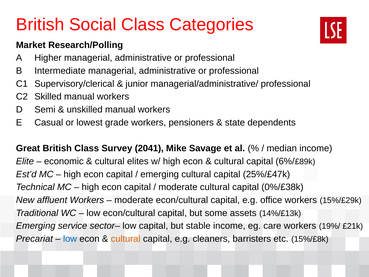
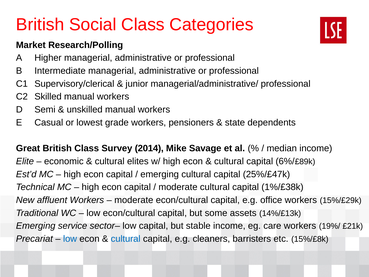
2041: 2041 -> 2014
0%/£38k: 0%/£38k -> 1%/£38k
cultural at (126, 239) colour: orange -> blue
